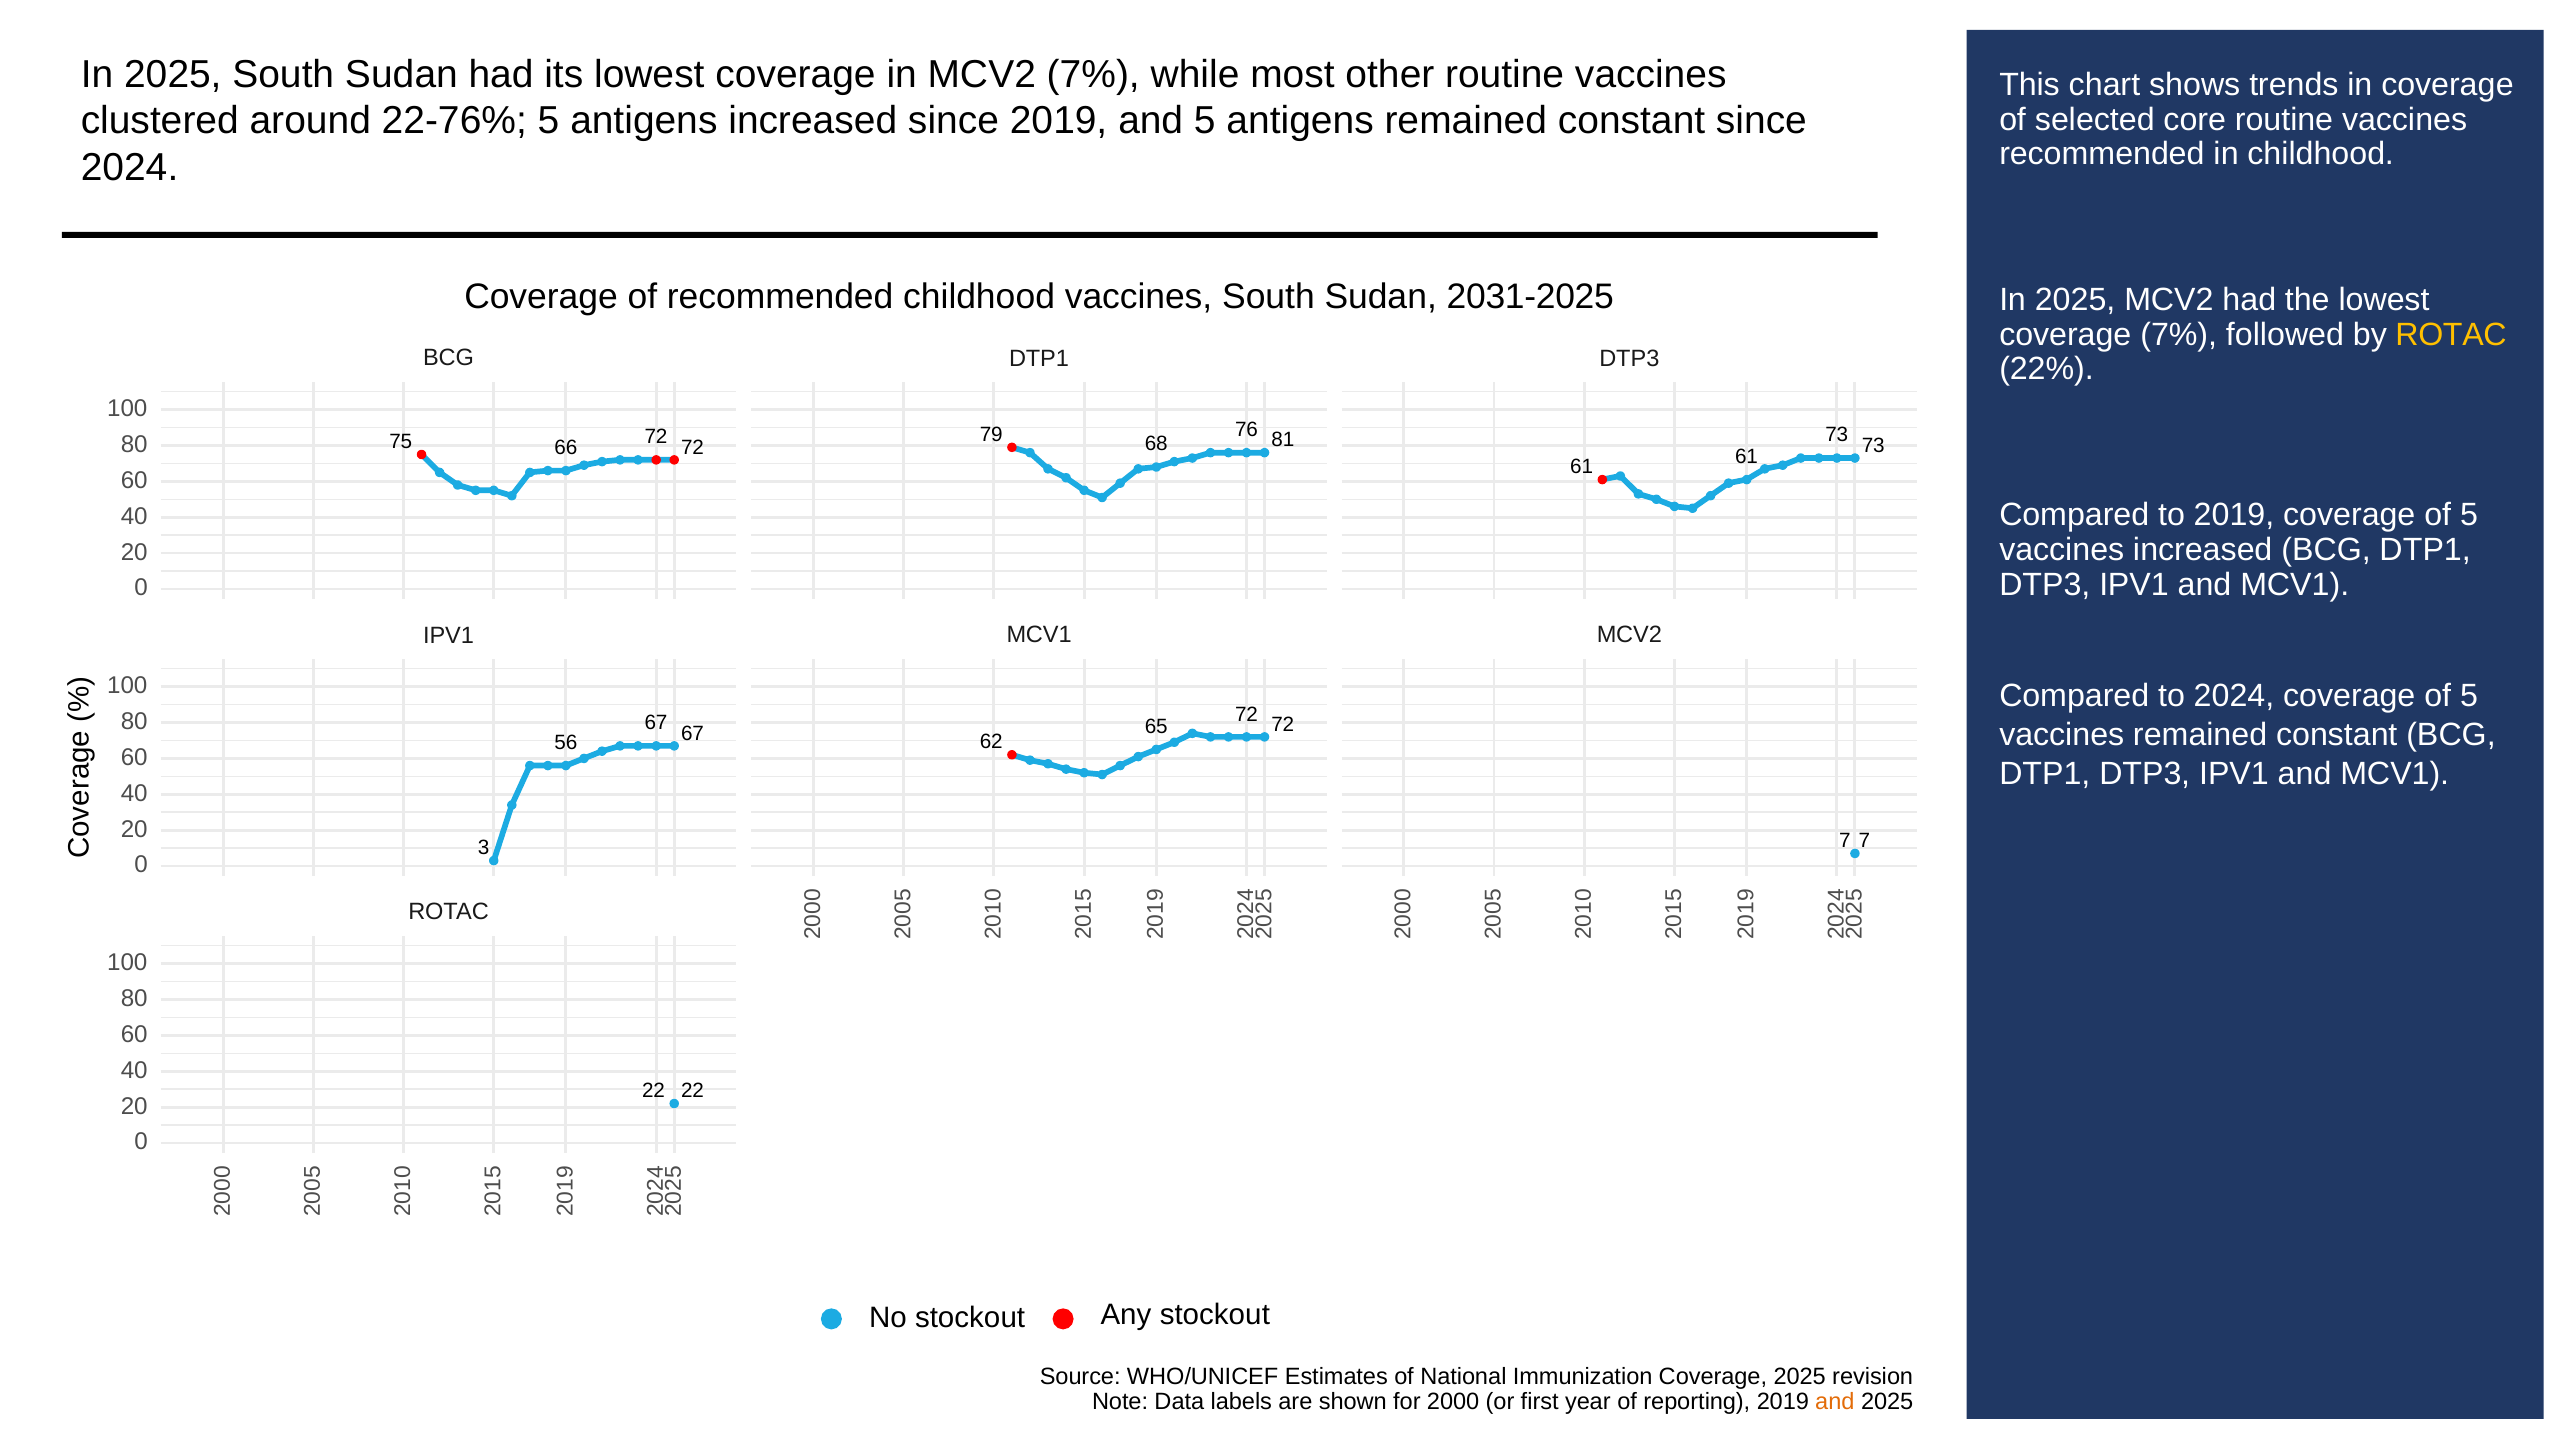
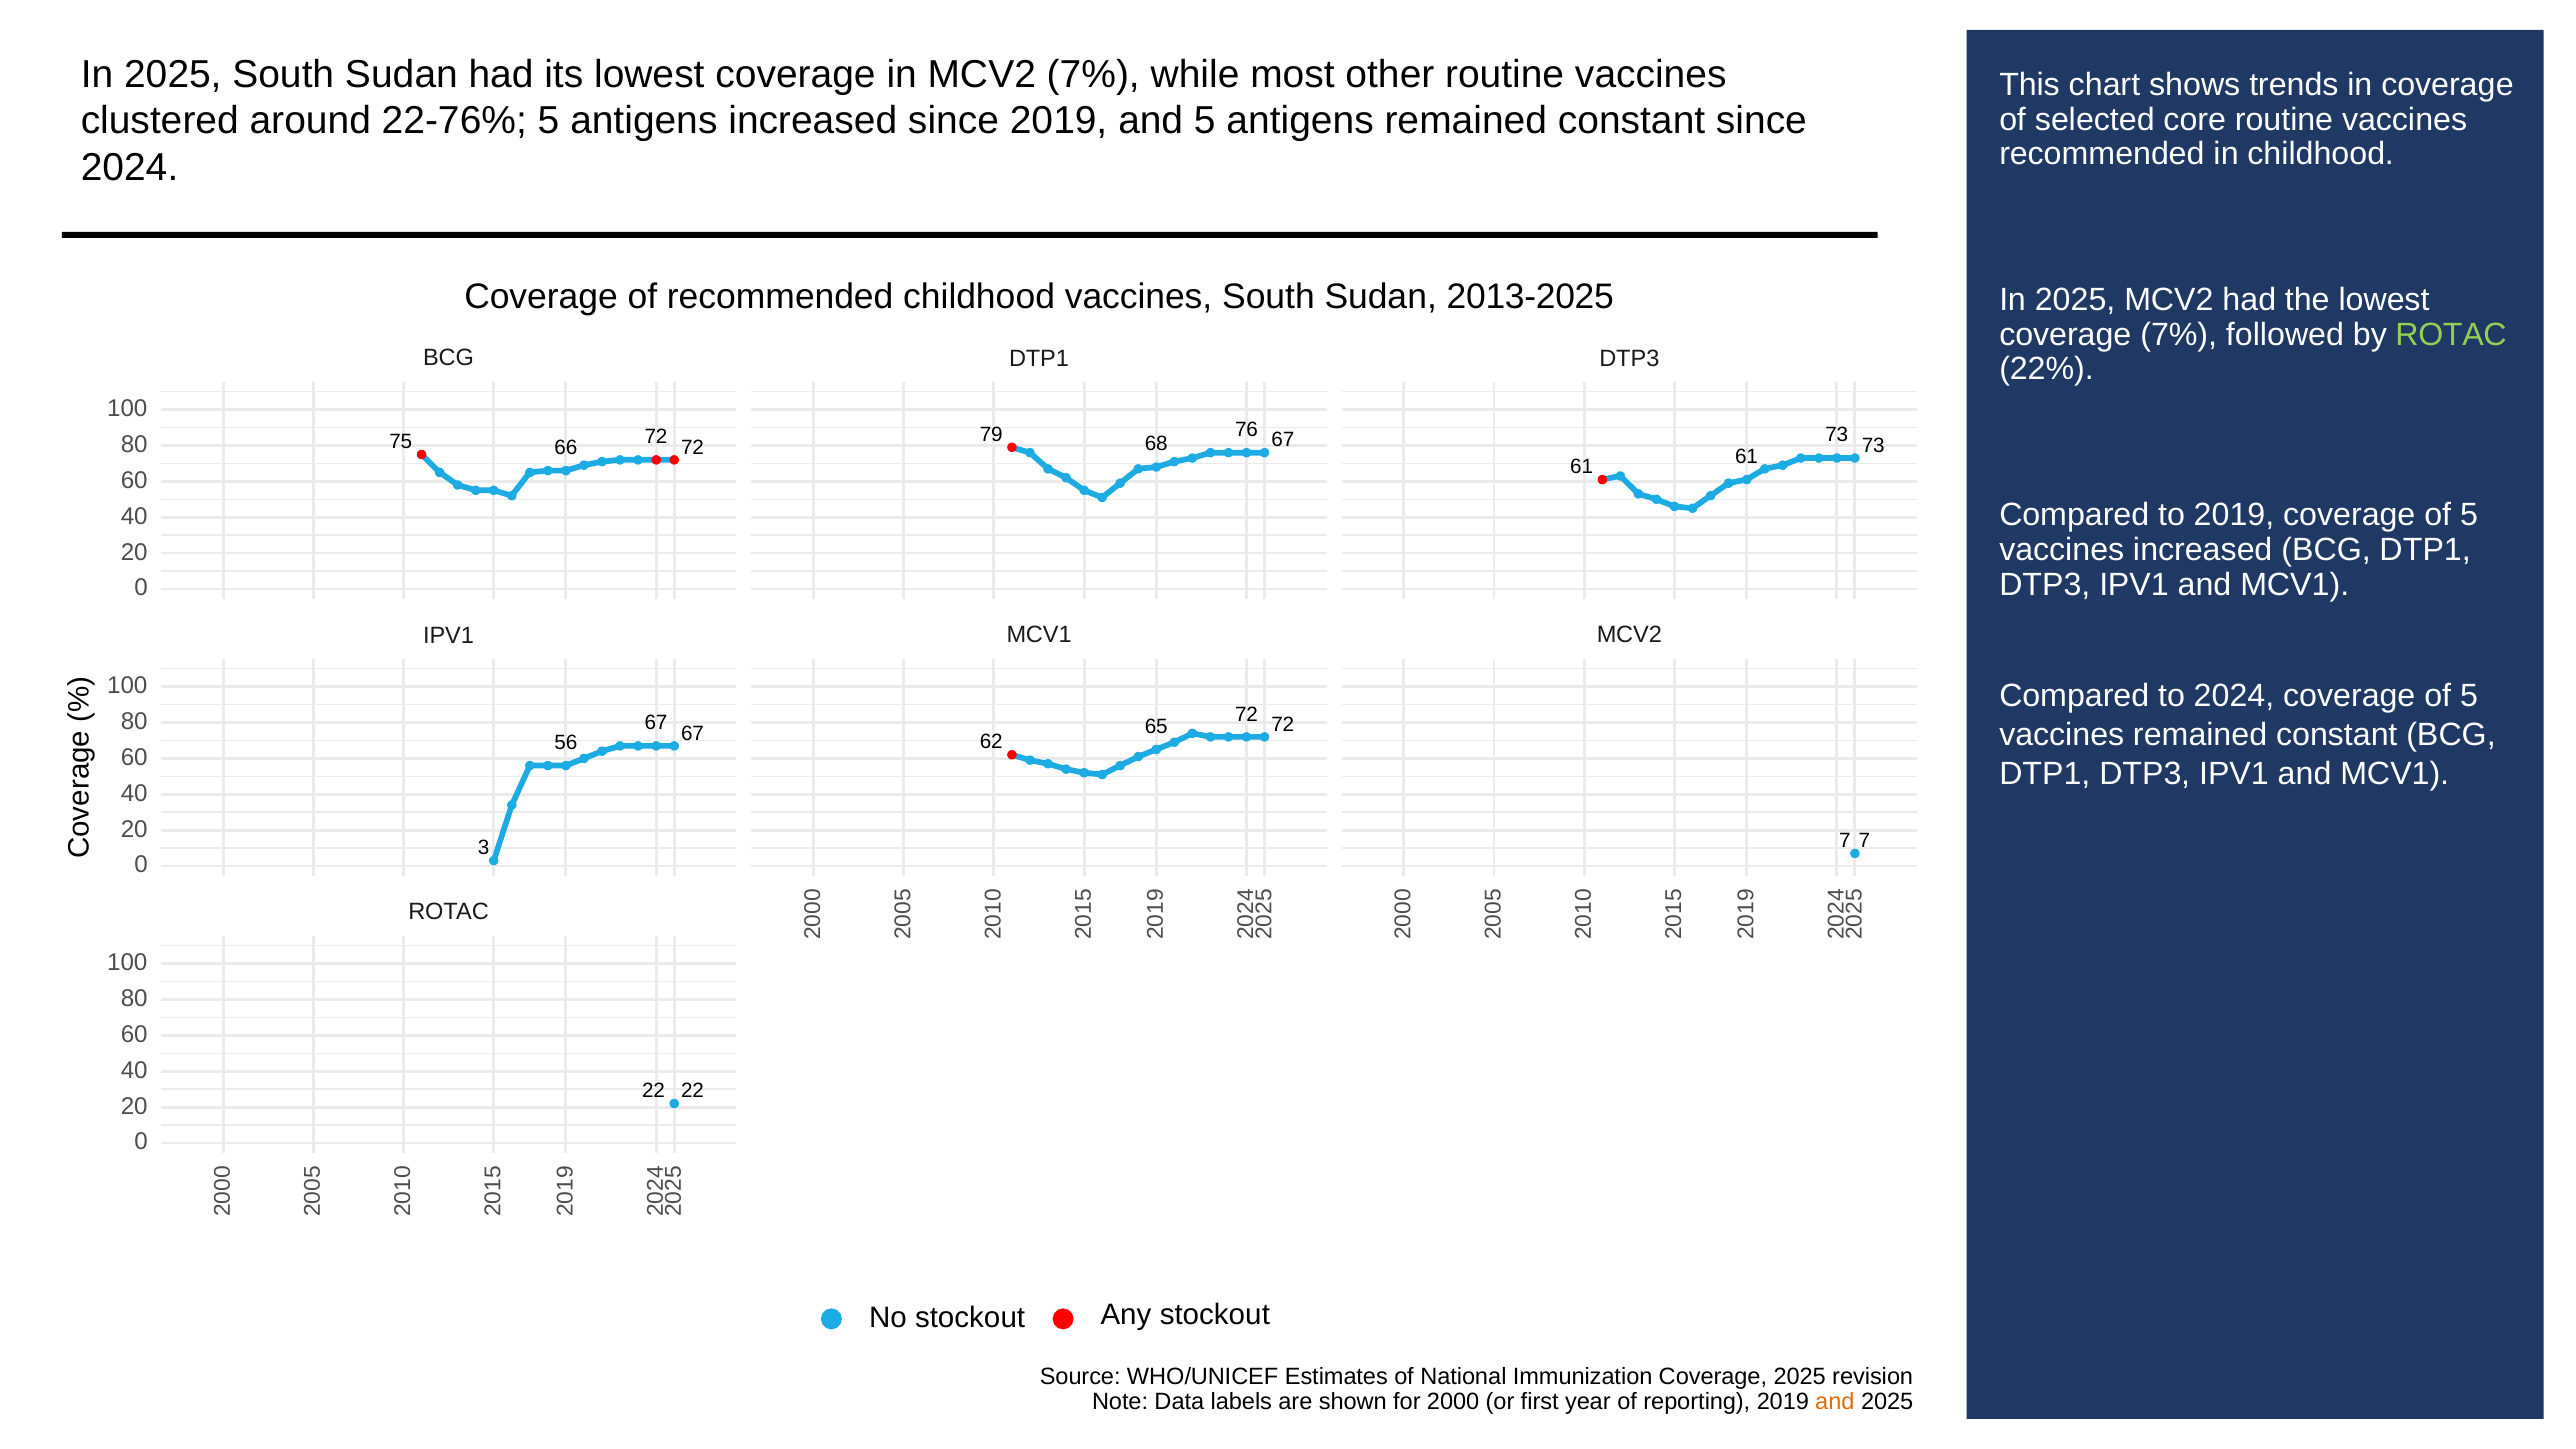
2031-2025: 2031-2025 -> 2013-2025
ROTAC at (2451, 335) colour: yellow -> light green
79 81: 81 -> 67
